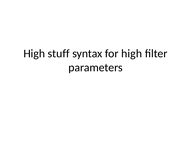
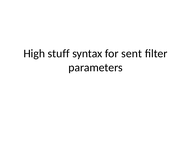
for high: high -> sent
